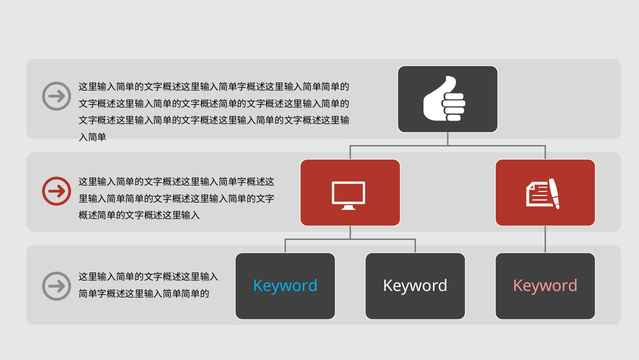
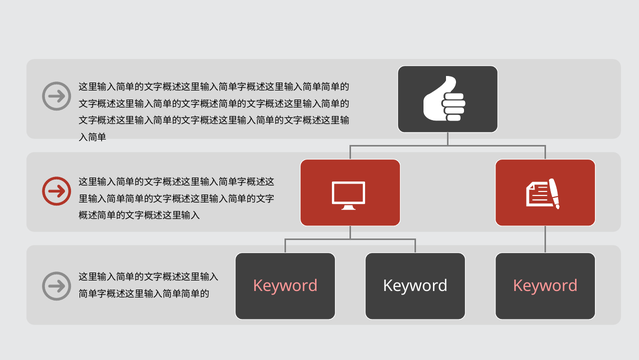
Keyword at (285, 286) colour: light blue -> pink
